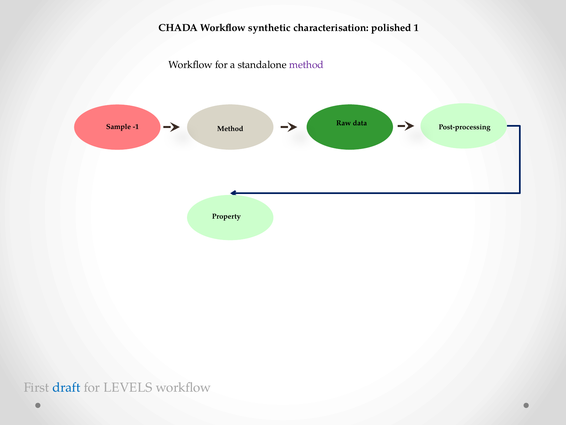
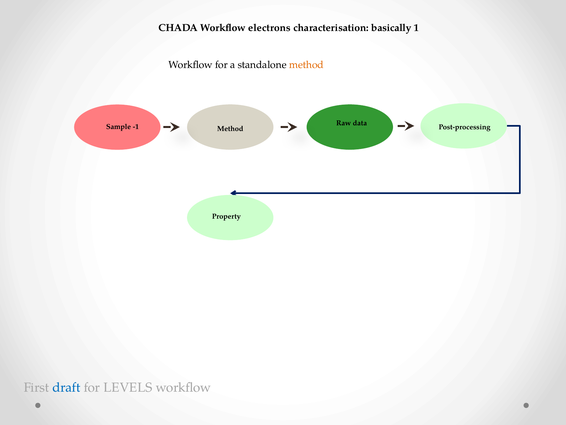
synthetic: synthetic -> electrons
polished: polished -> basically
method at (306, 65) colour: purple -> orange
